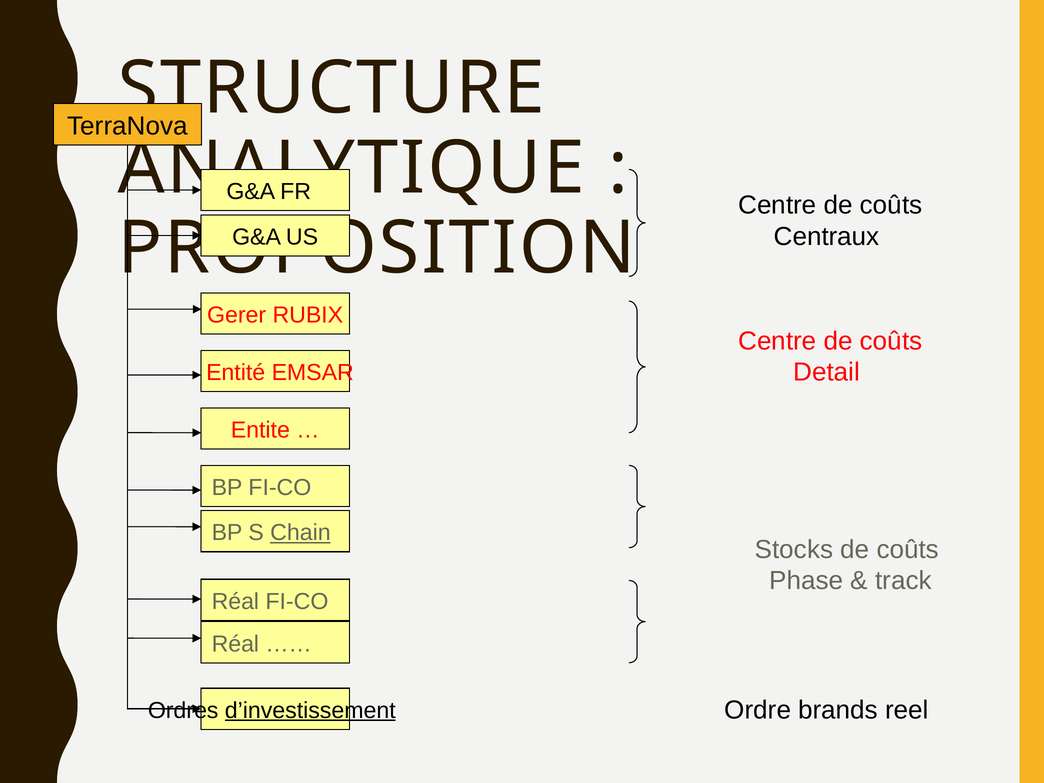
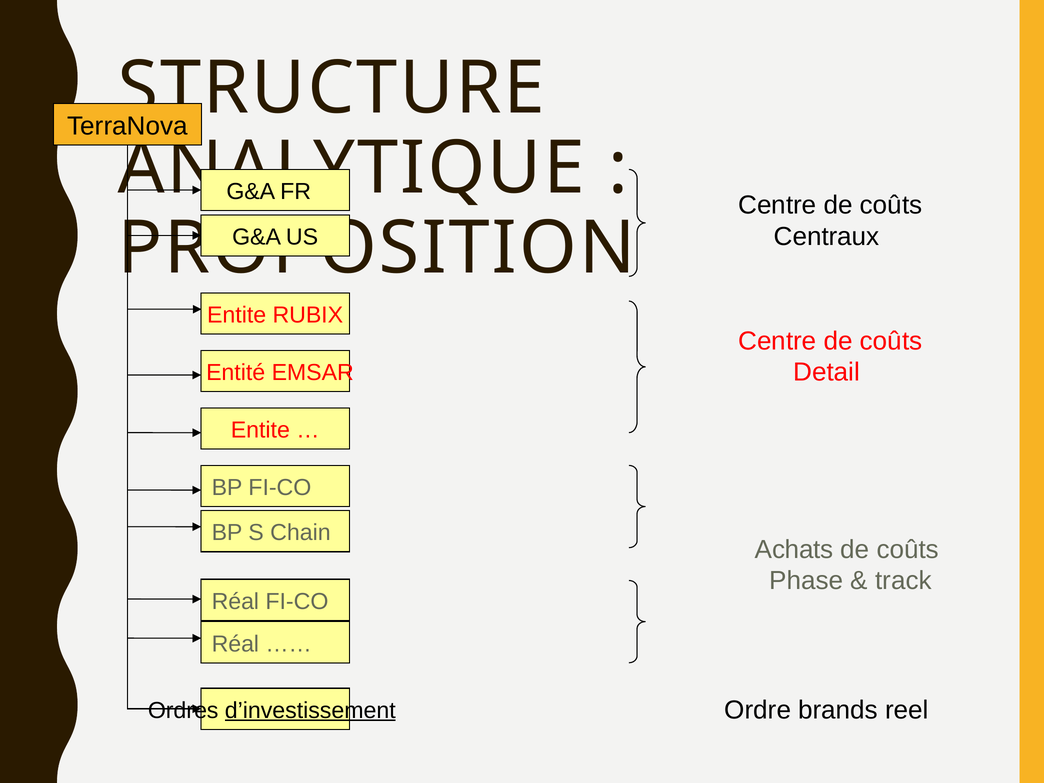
Gerer at (237, 315): Gerer -> Entite
Chain underline: present -> none
Stocks: Stocks -> Achats
